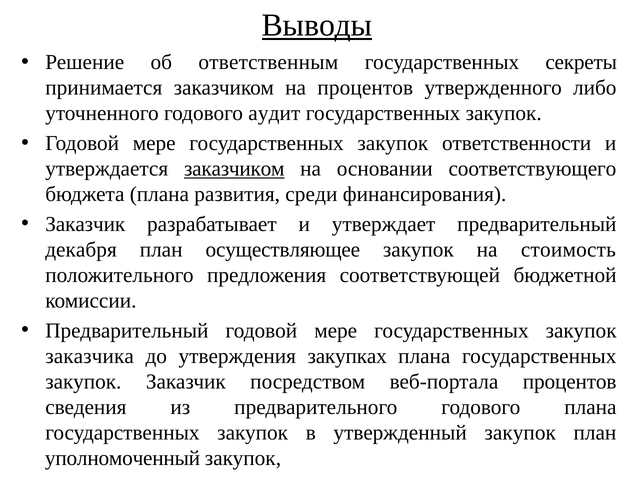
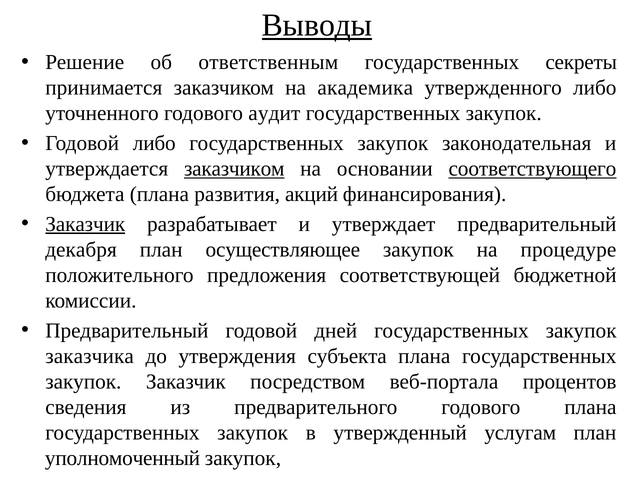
на процентов: процентов -> академика
мере at (154, 143): мере -> либо
ответственности: ответственности -> законодательная
соответствующего underline: none -> present
среди: среди -> акций
Заказчик at (85, 224) underline: none -> present
стоимость: стоимость -> процедуре
Предварительный годовой мере: мере -> дней
закупках: закупках -> субъекта
утвержденный закупок: закупок -> услугам
